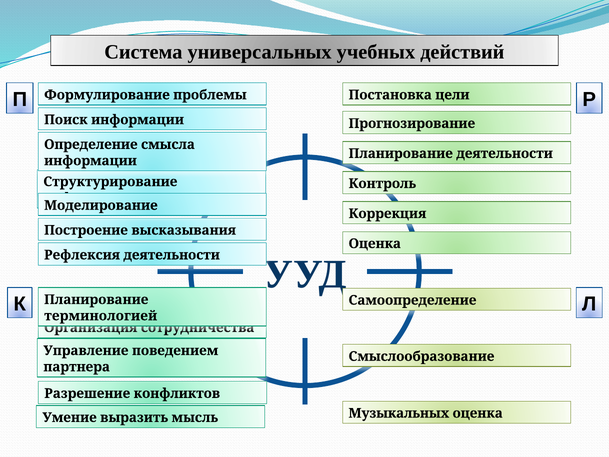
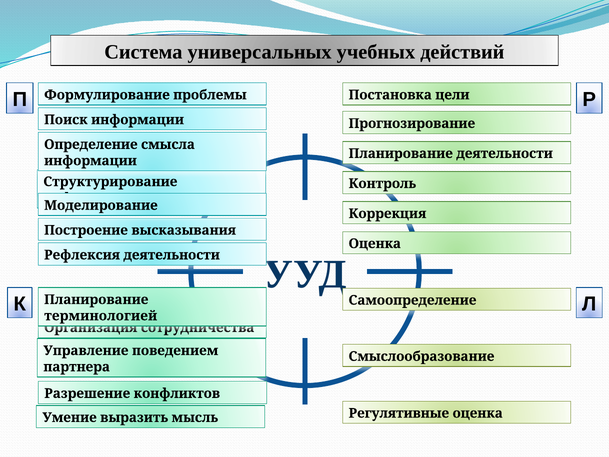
Музыкальных: Музыкальных -> Регулятивные
